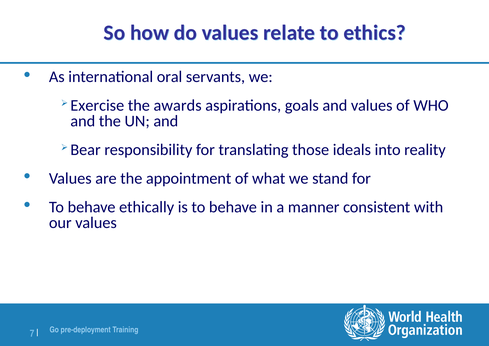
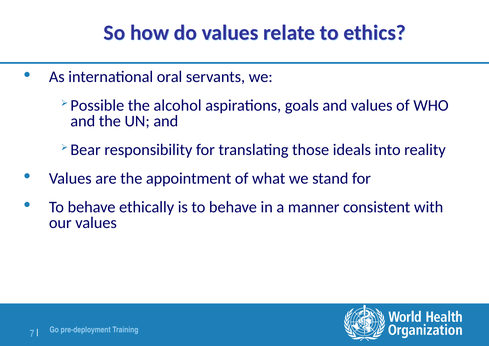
Exercise: Exercise -> Possible
awards: awards -> alcohol
